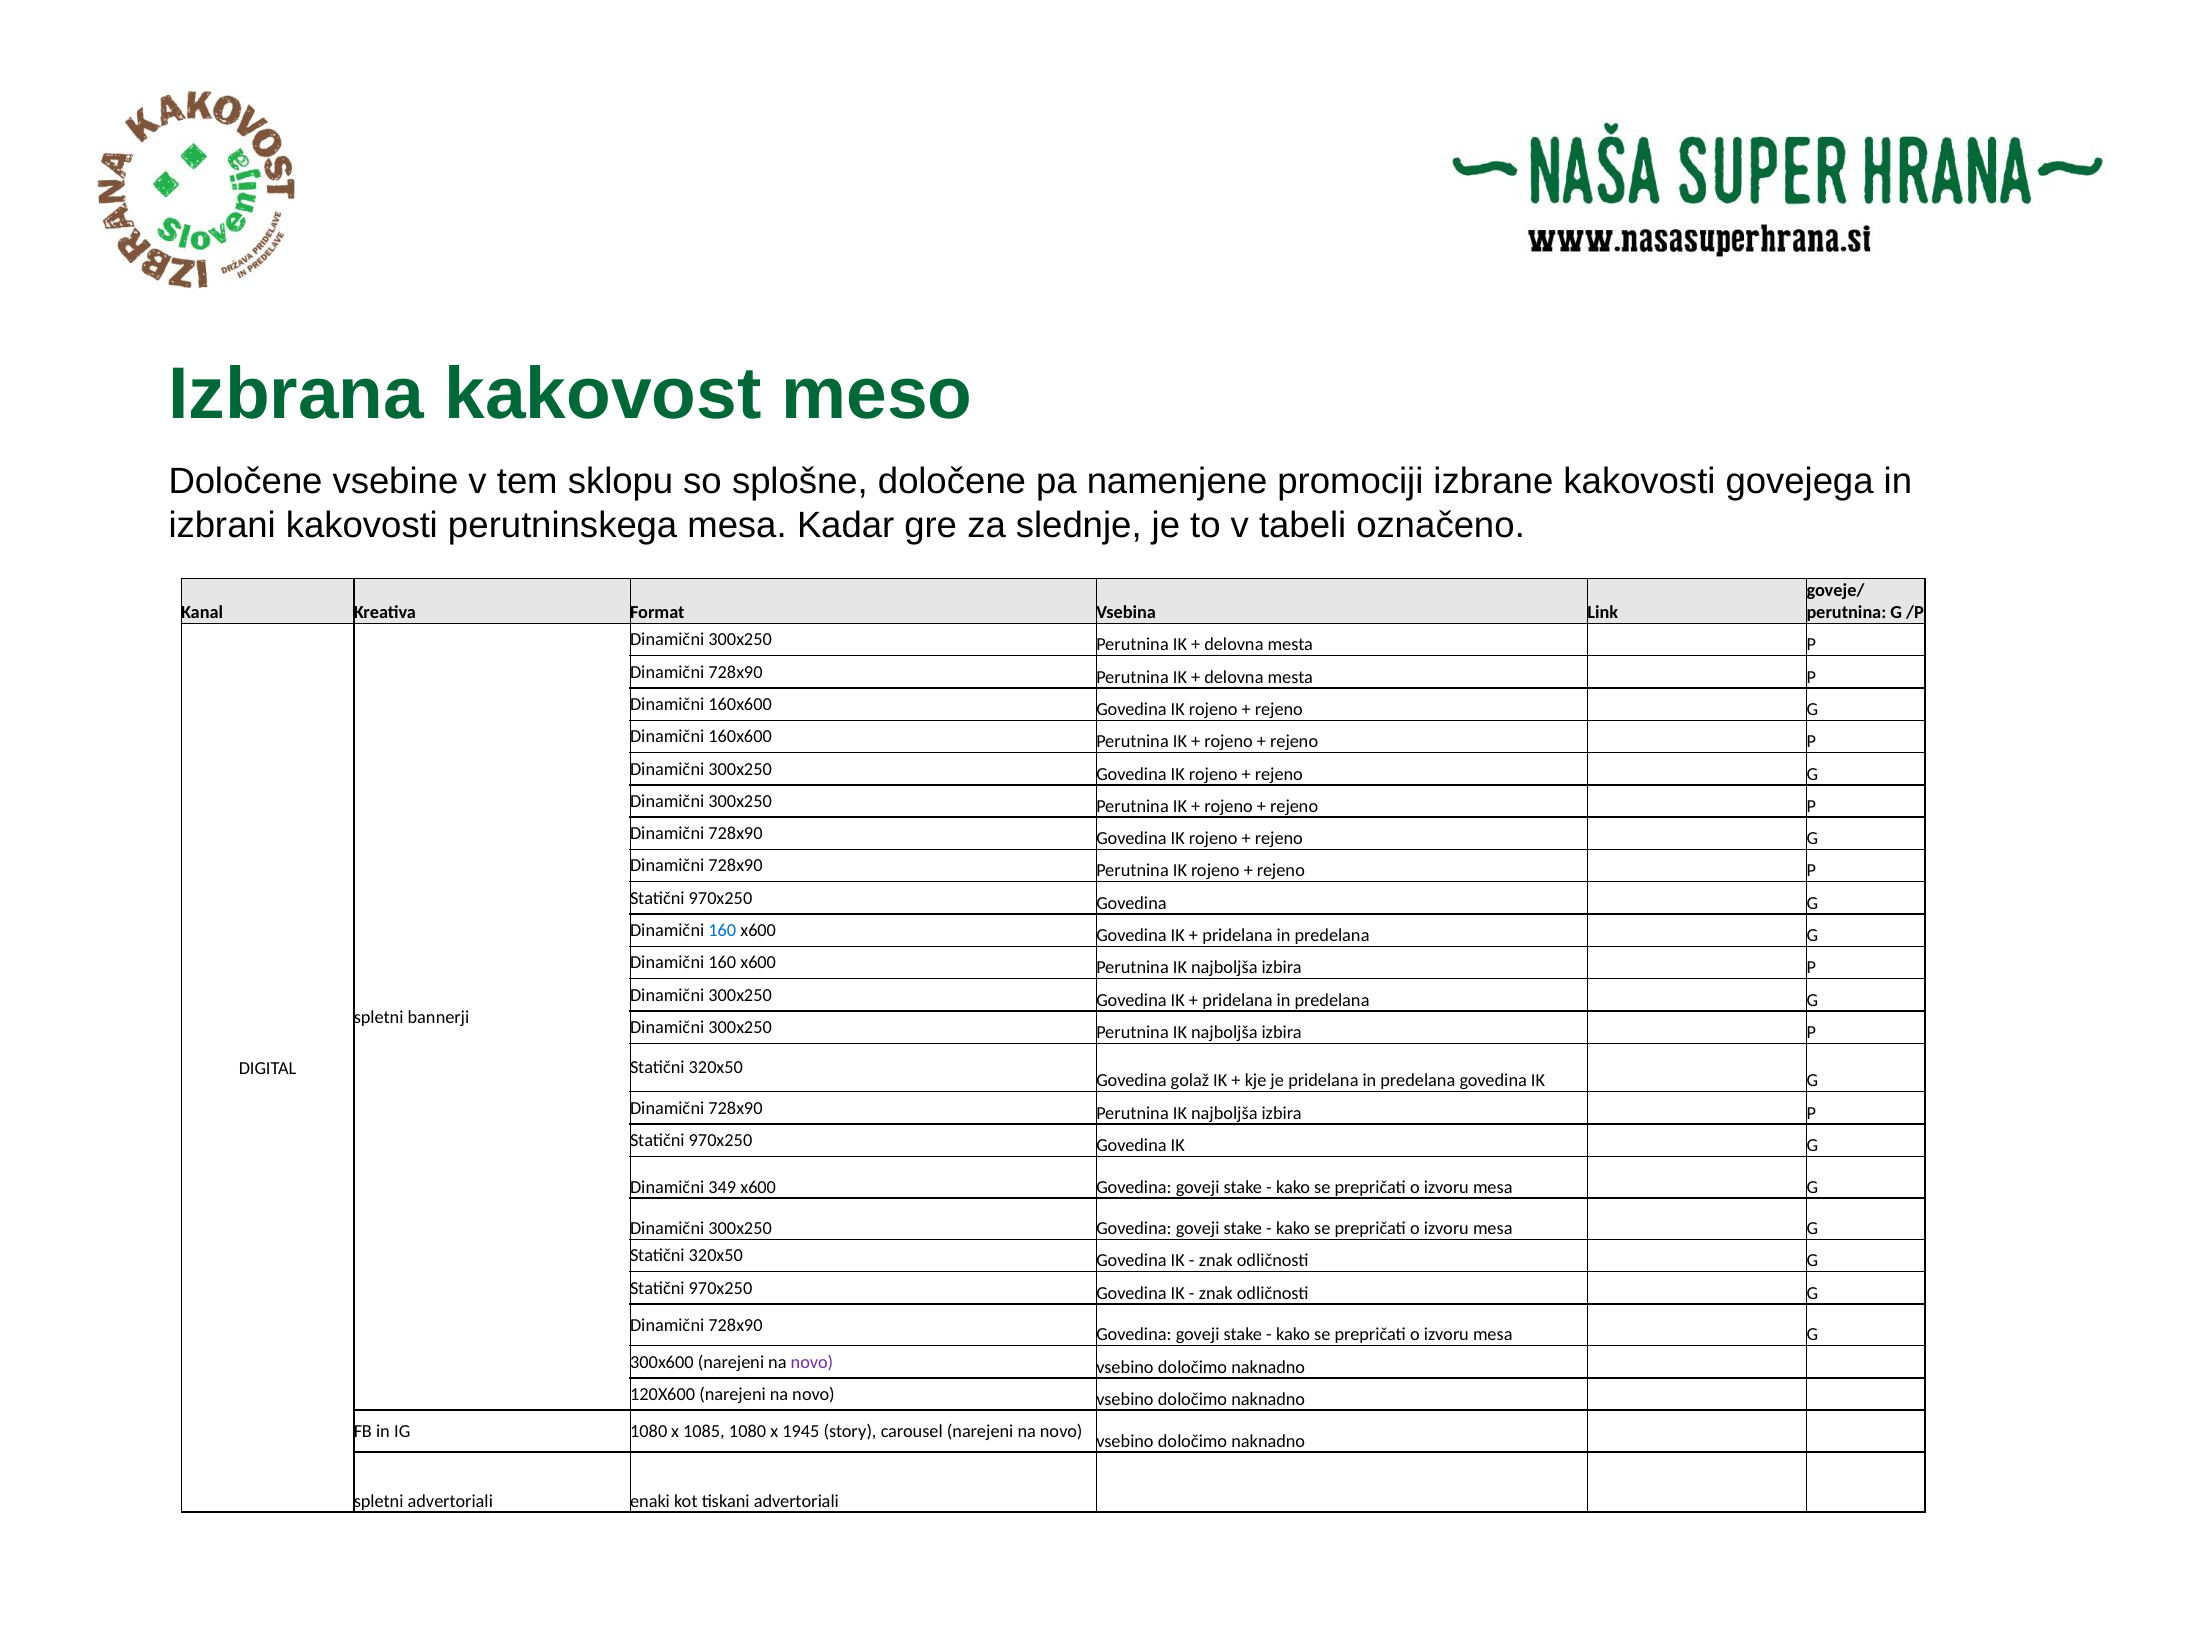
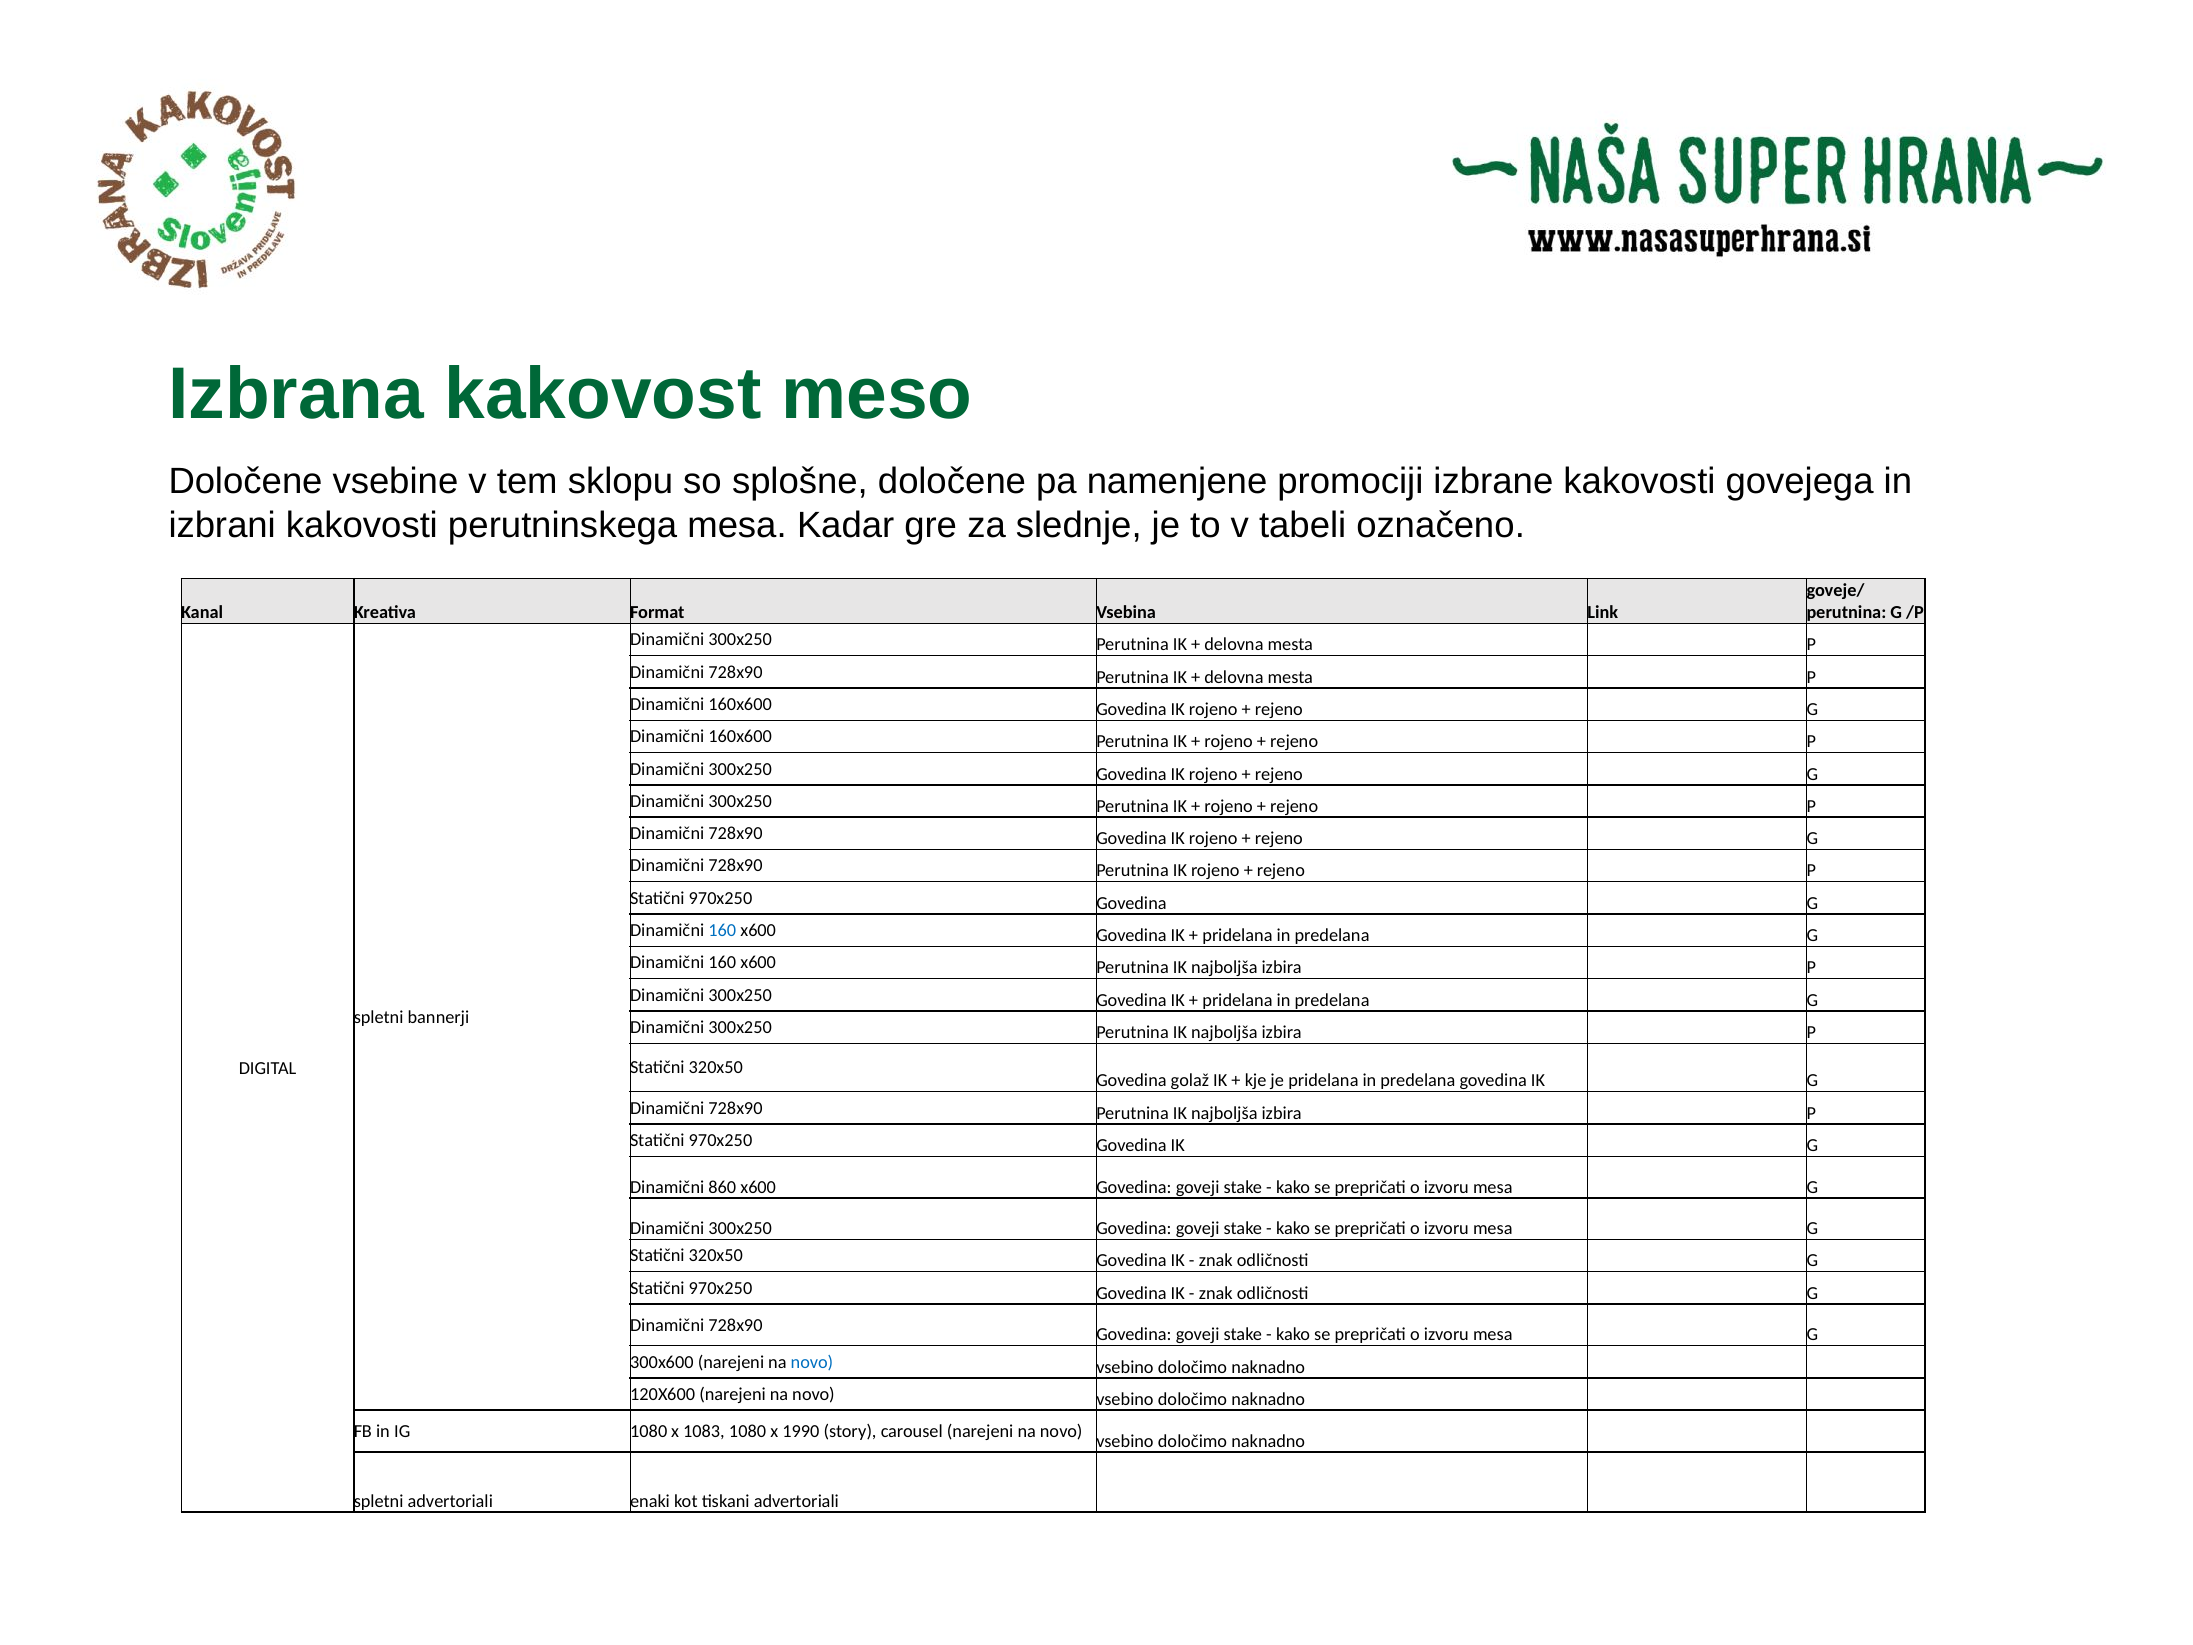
349: 349 -> 860
novo at (812, 1362) colour: purple -> blue
1085: 1085 -> 1083
1945: 1945 -> 1990
